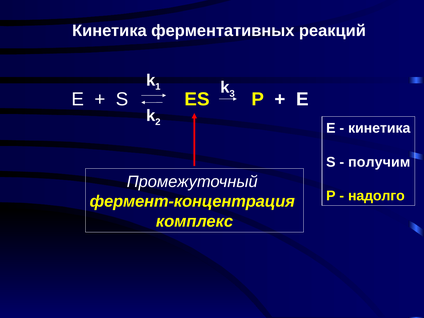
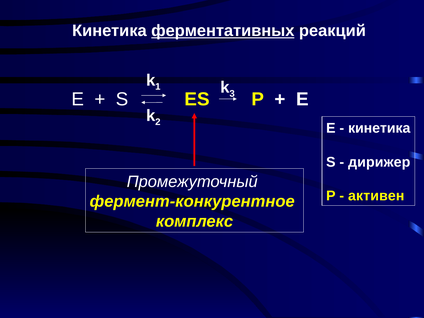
ферментативных underline: none -> present
получим: получим -> дирижер
надолго: надолго -> активен
фермент-концентрация: фермент-концентрация -> фермент-конкурентное
